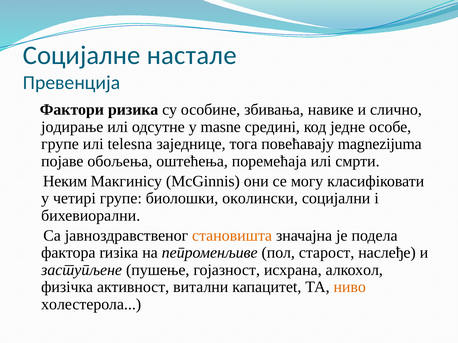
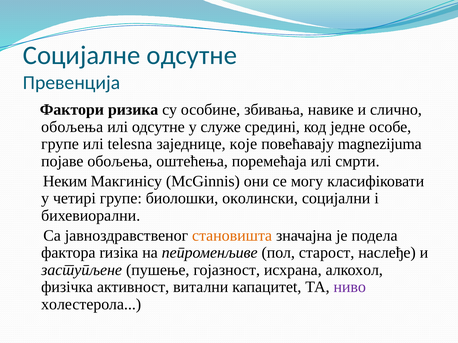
Социјалне настале: настале -> одсутне
јодирање: јодирање -> обољења
masne: masne -> служе
тога: тога -> које
ниво colour: orange -> purple
